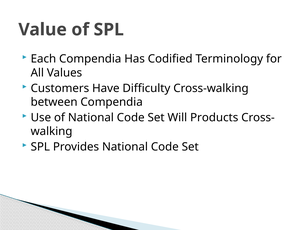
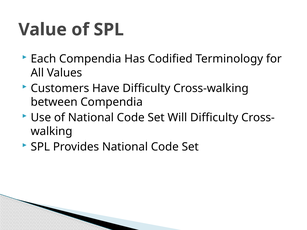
Will Products: Products -> Difficulty
